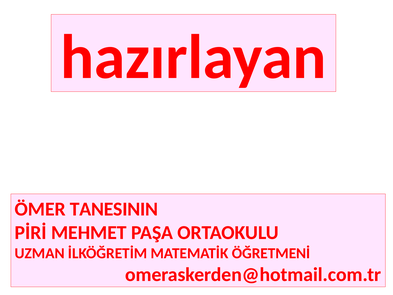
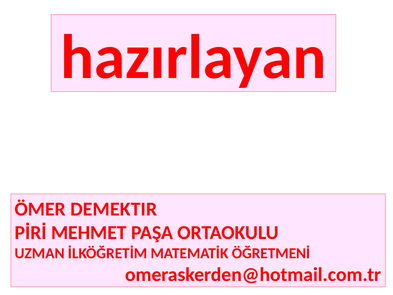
TANESININ: TANESININ -> DEMEKTIR
